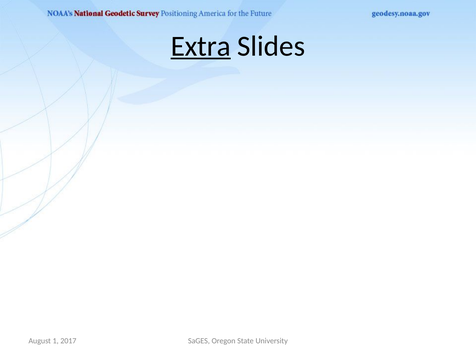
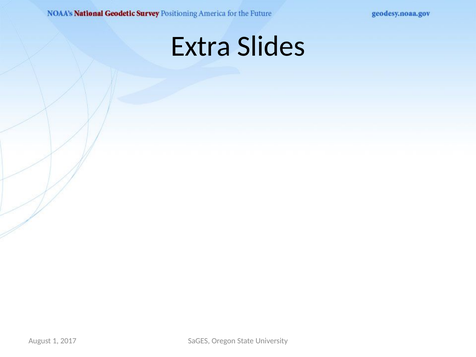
Extra underline: present -> none
